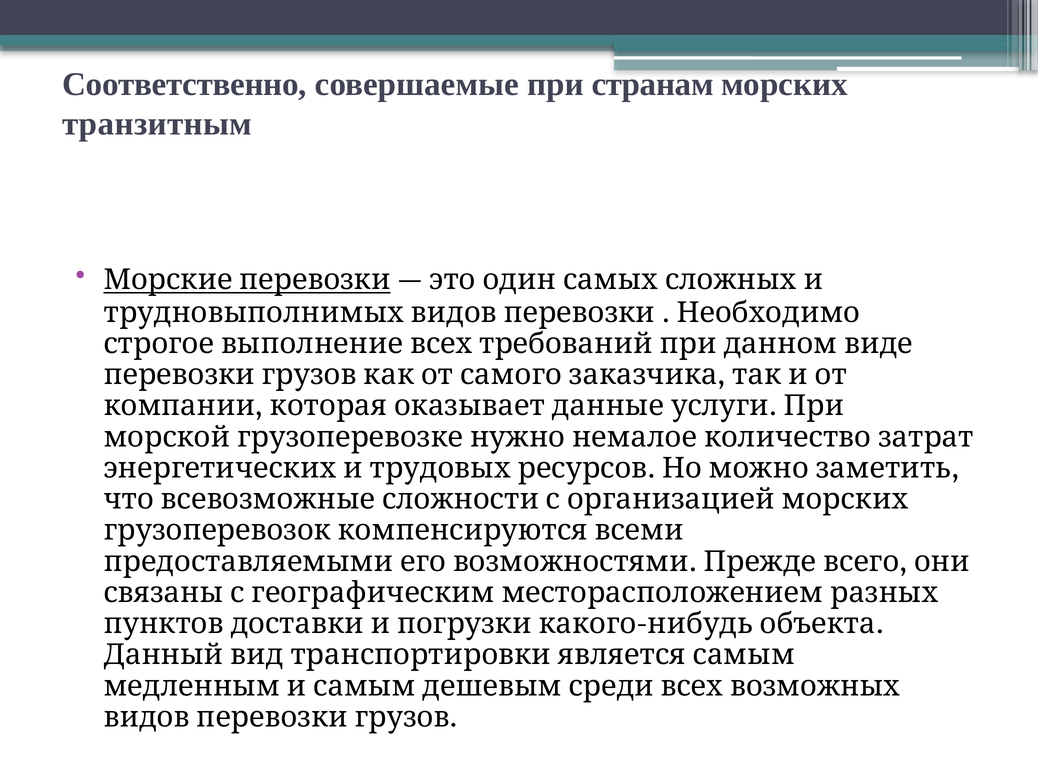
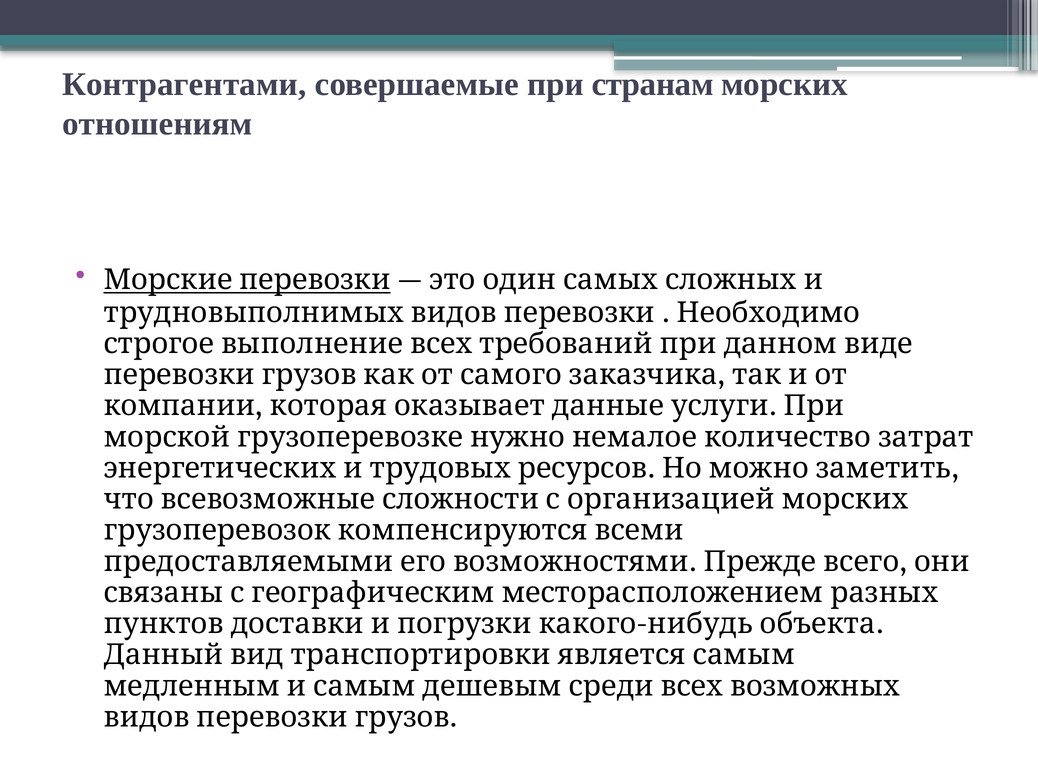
Соответственно: Соответственно -> Контрагентами
транзитным: транзитным -> отношениям
